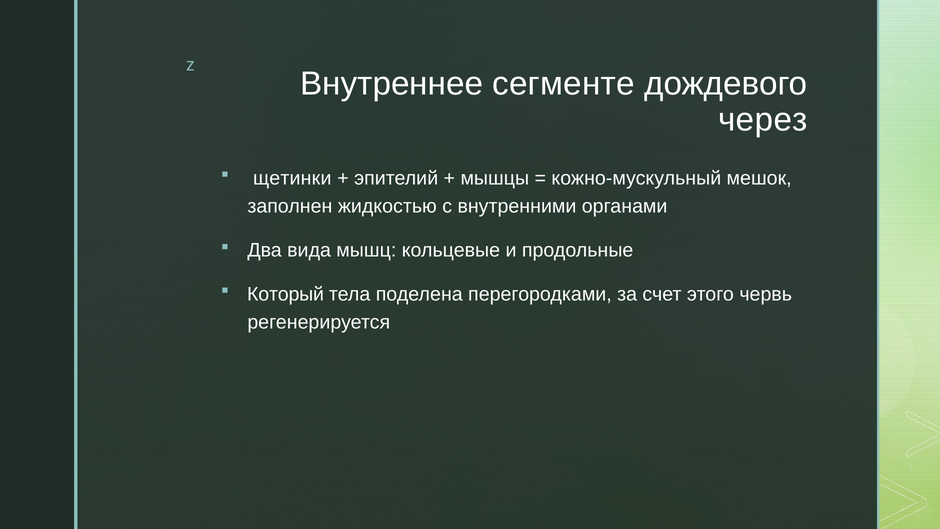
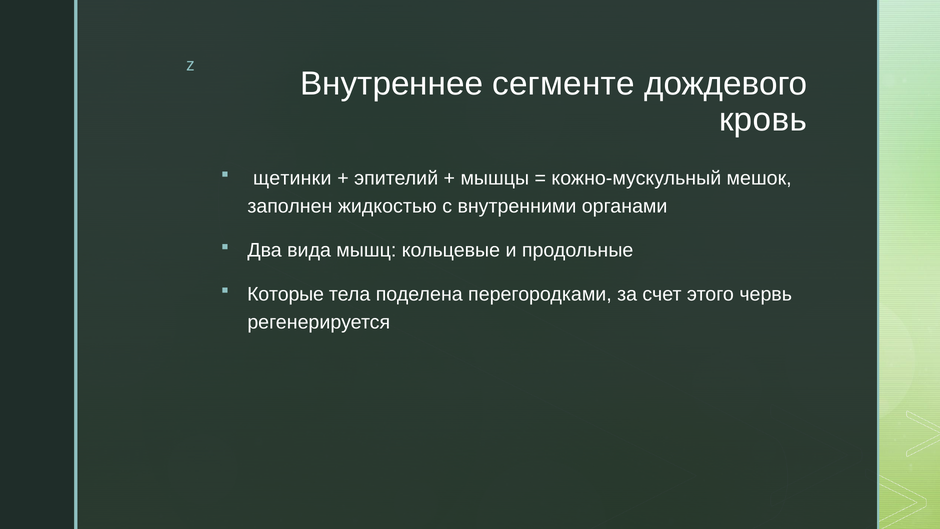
через: через -> кровь
Который: Который -> Которые
